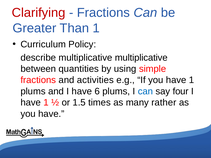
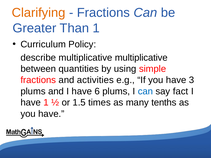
Clarifying colour: red -> orange
you have 1: 1 -> 3
four: four -> fact
rather: rather -> tenths
